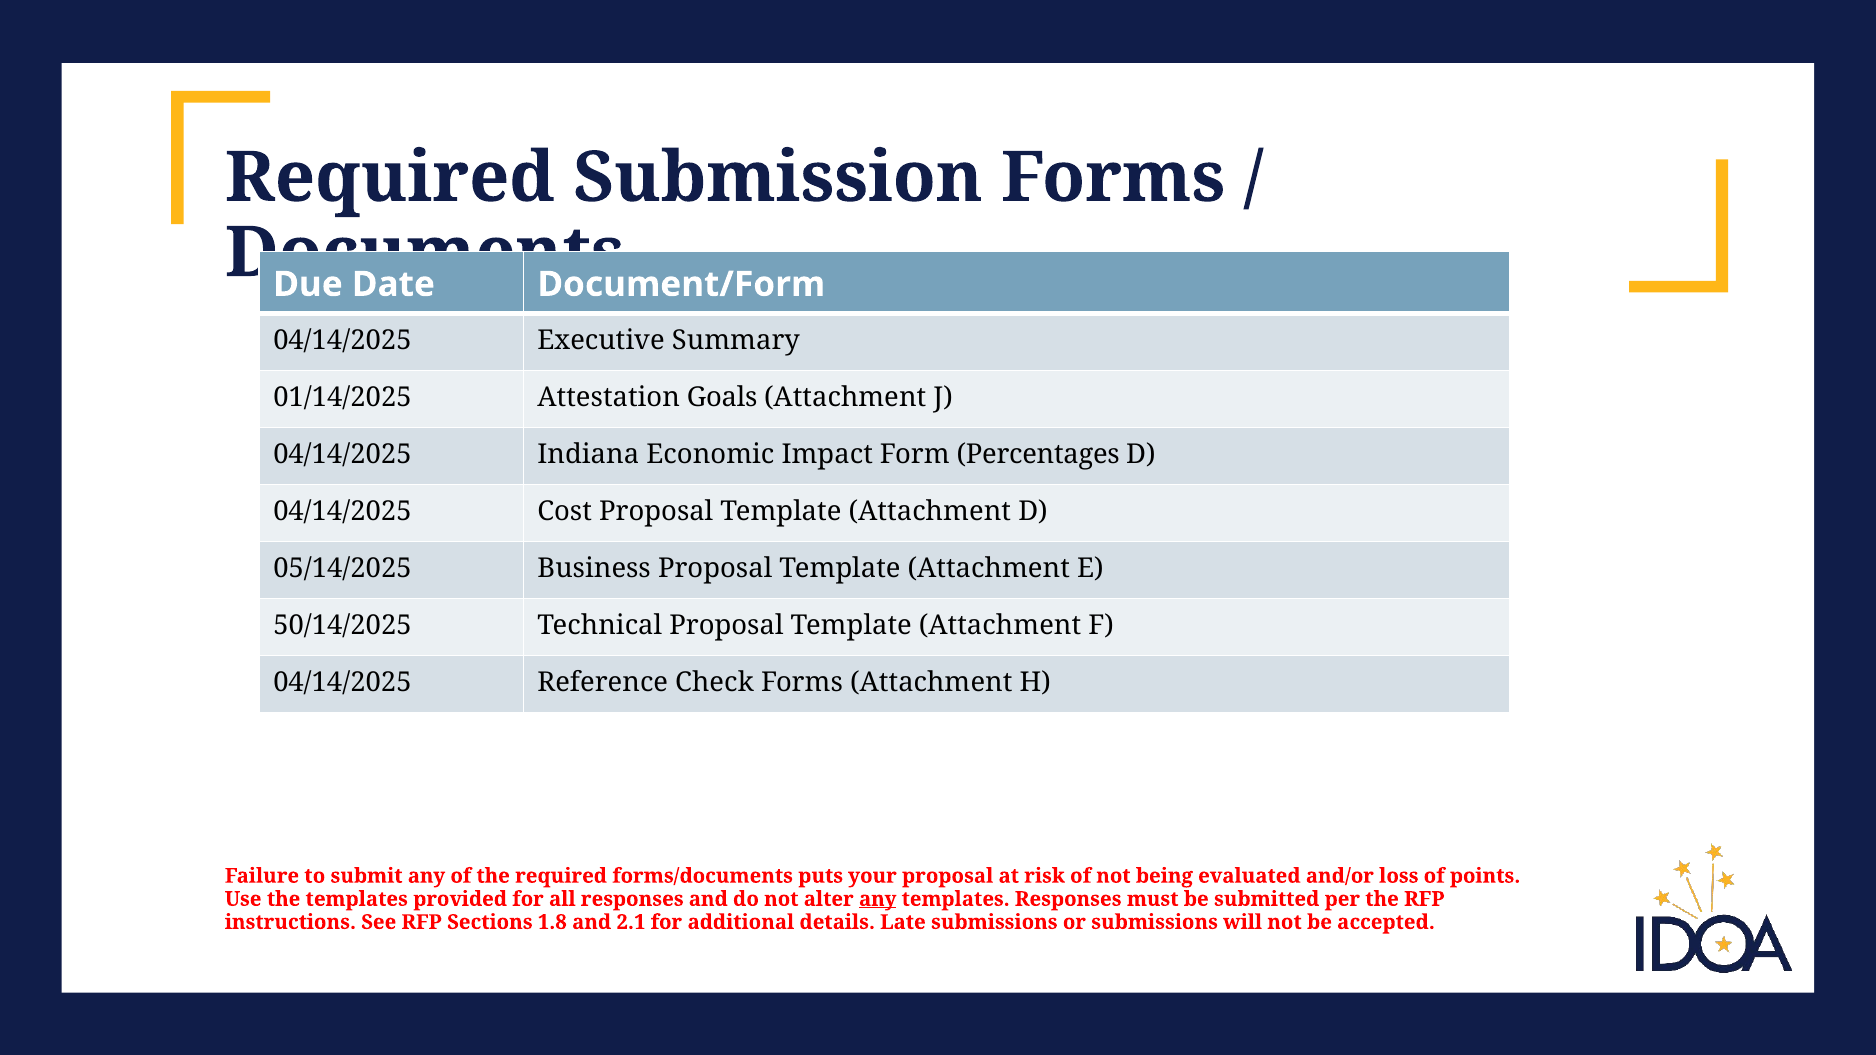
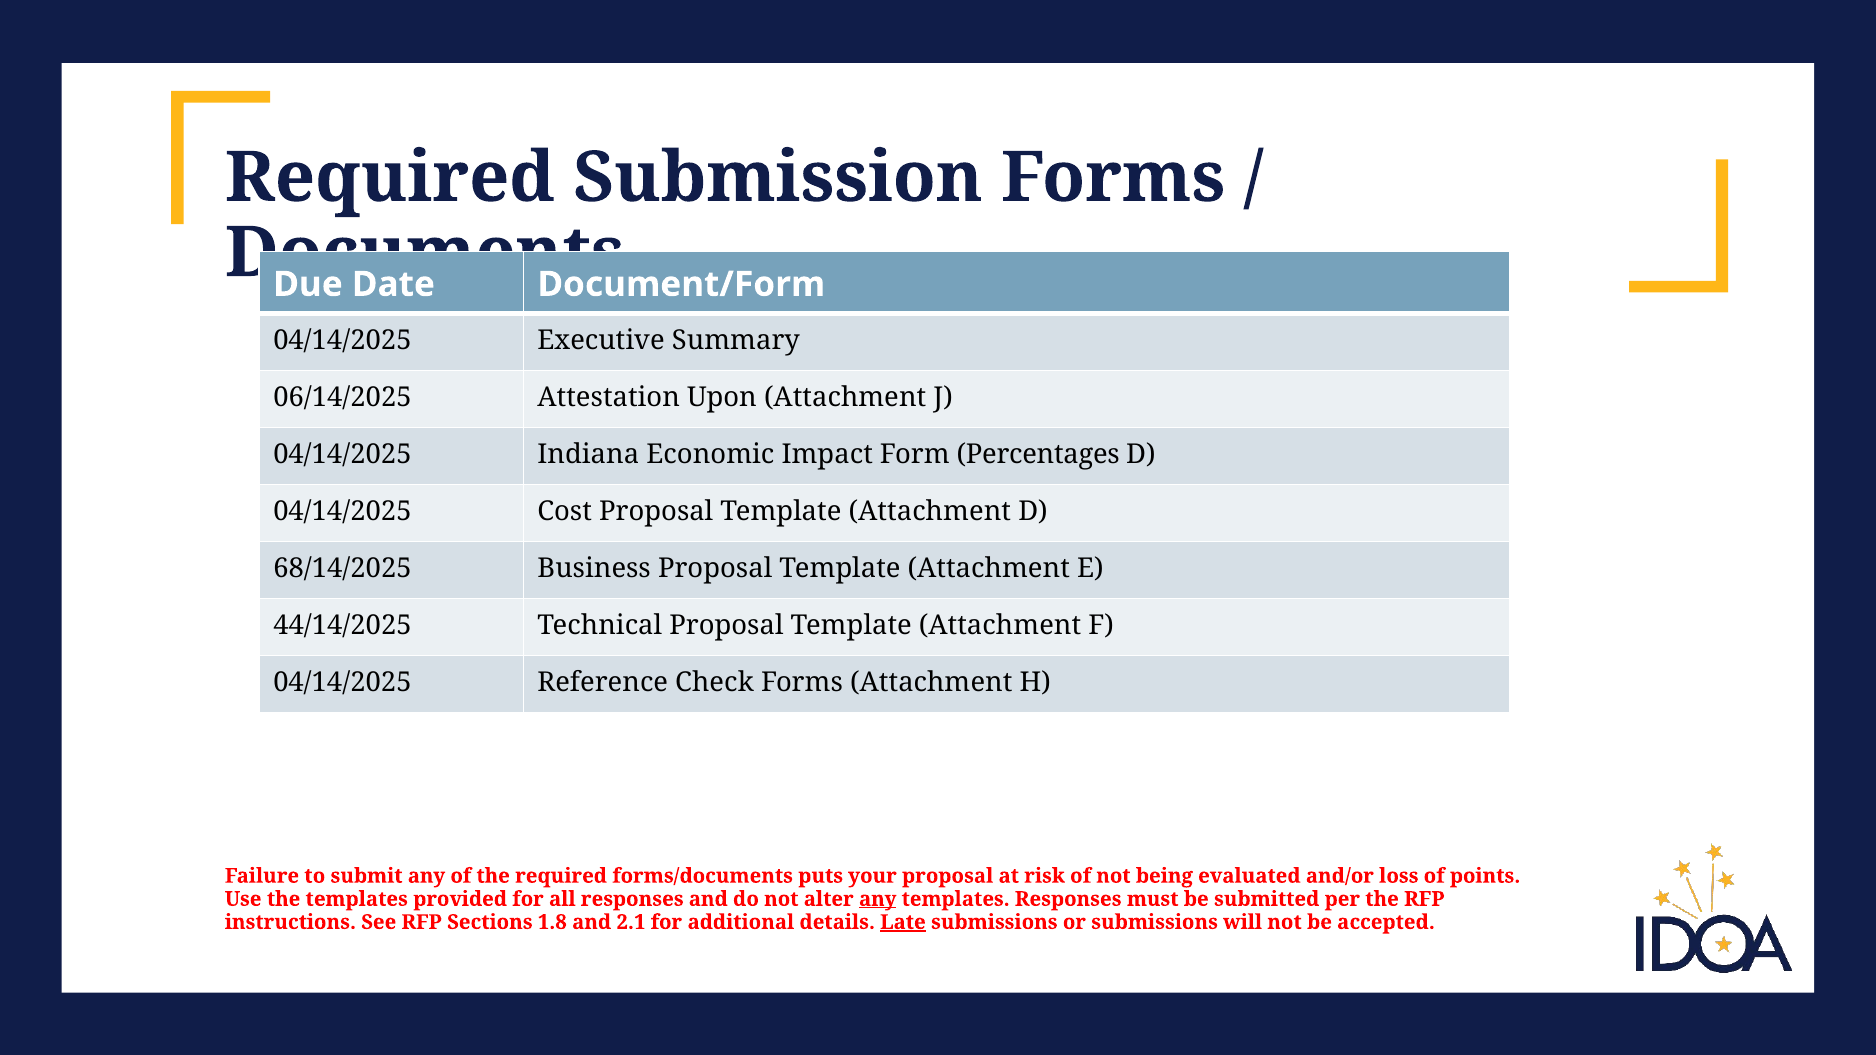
01/14/2025: 01/14/2025 -> 06/14/2025
Goals: Goals -> Upon
05/14/2025: 05/14/2025 -> 68/14/2025
50/14/2025: 50/14/2025 -> 44/14/2025
Late underline: none -> present
